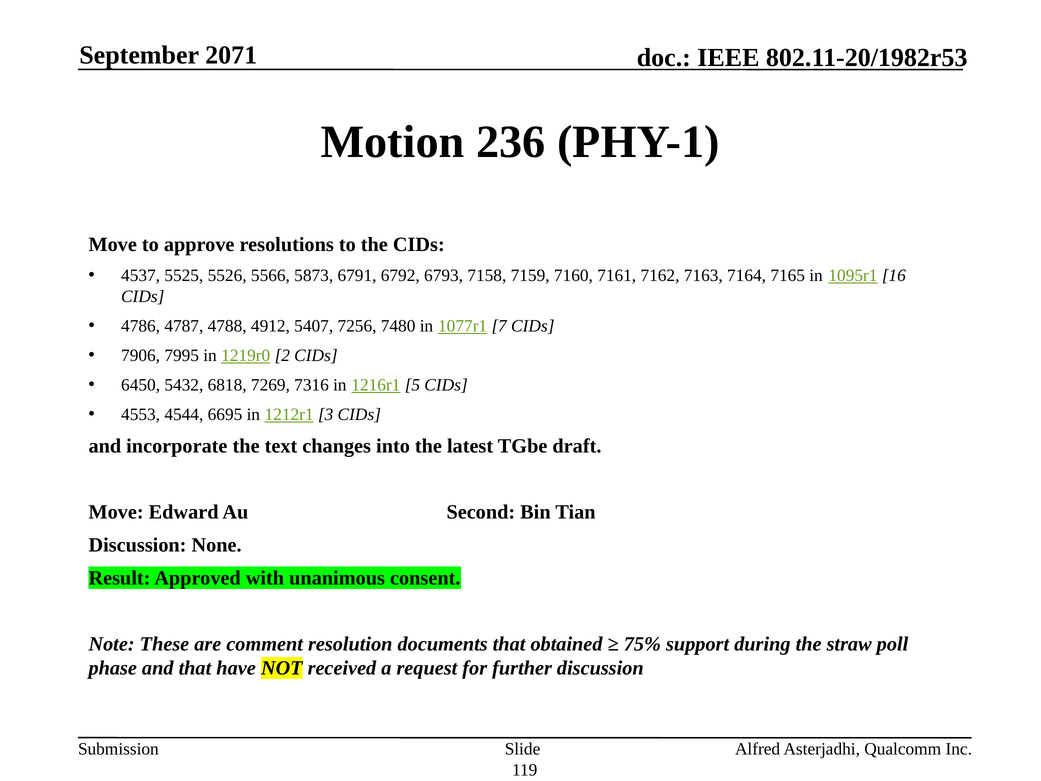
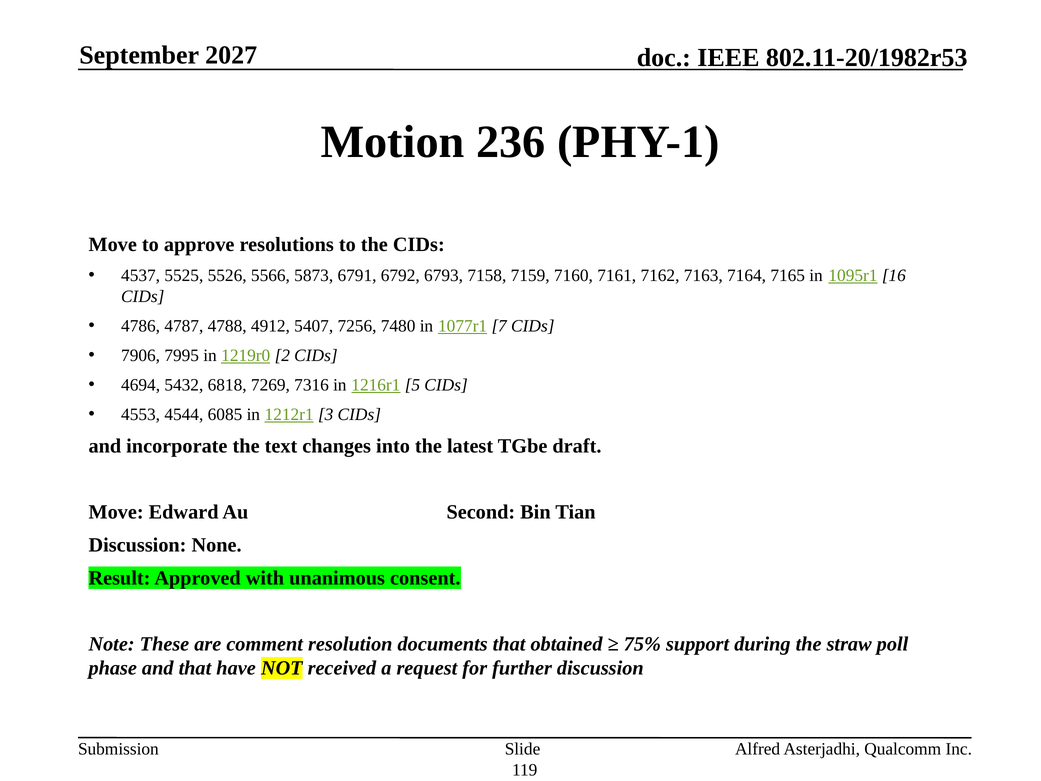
2071: 2071 -> 2027
6450: 6450 -> 4694
6695: 6695 -> 6085
